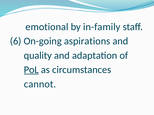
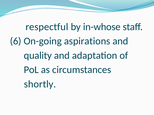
emotional: emotional -> respectful
in-family: in-family -> in-whose
PoL underline: present -> none
cannot: cannot -> shortly
